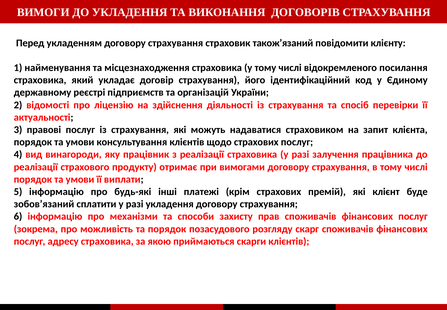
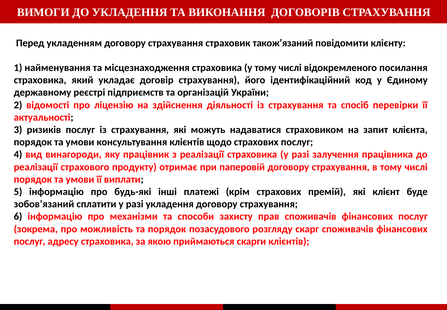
правові: правові -> ризиків
вимогами: вимогами -> паперовій
